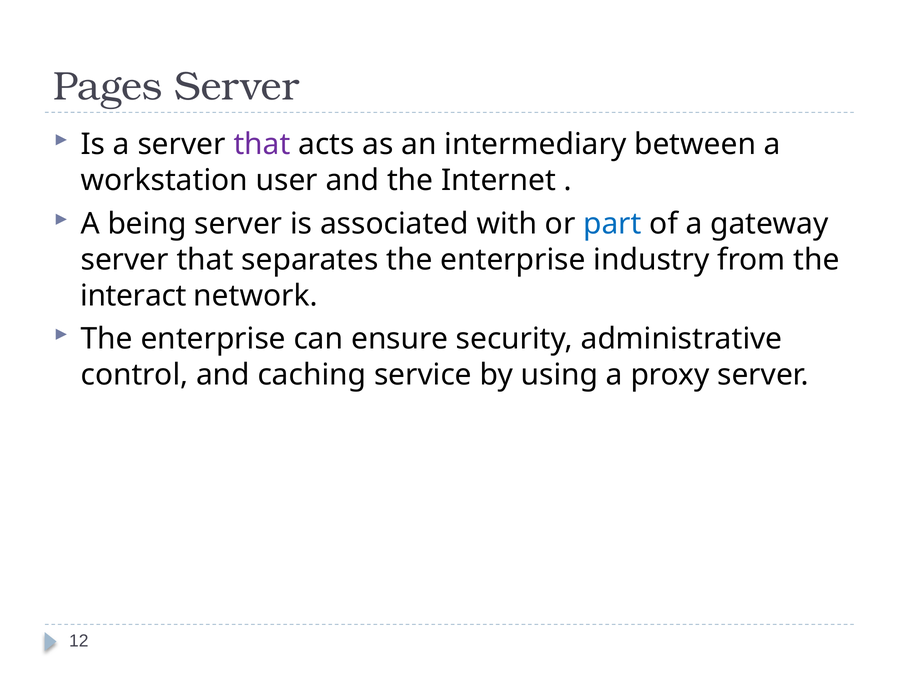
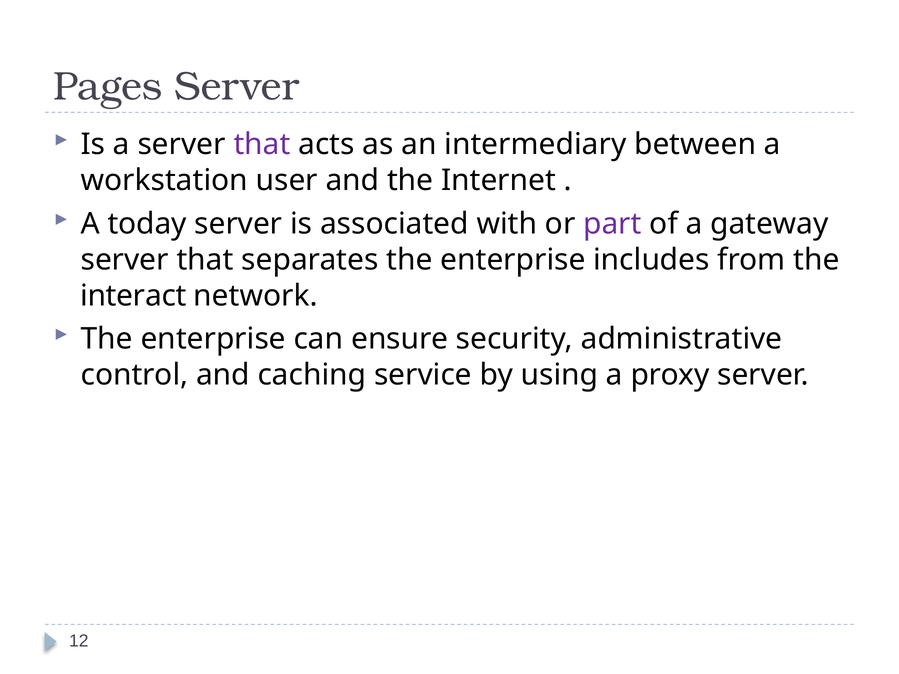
being: being -> today
part colour: blue -> purple
industry: industry -> includes
